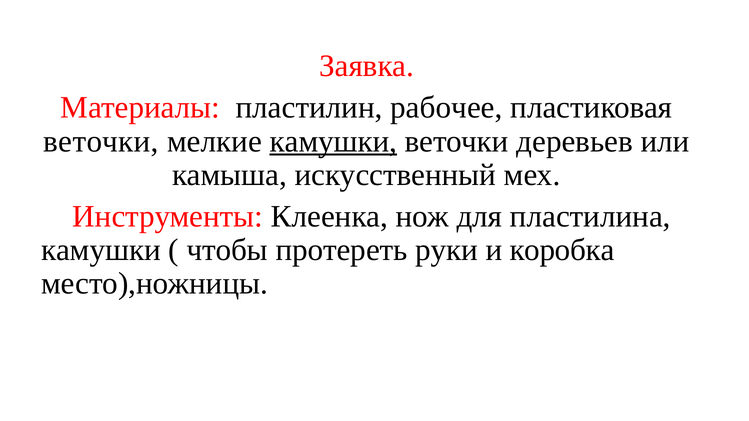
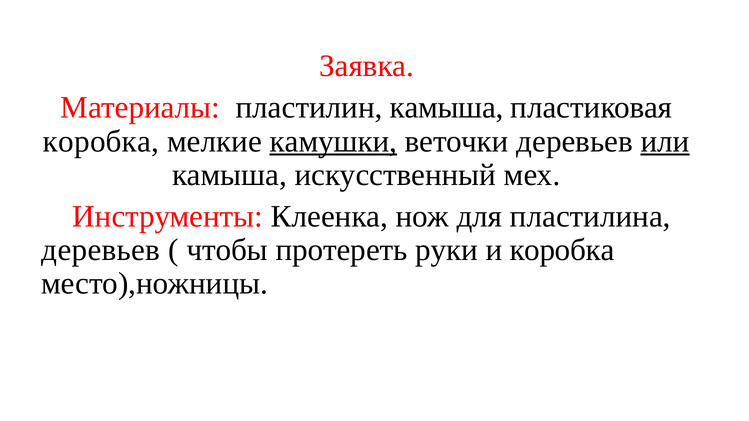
пластилин рабочее: рабочее -> камыша
веточки at (101, 141): веточки -> коробка
или underline: none -> present
камушки at (101, 250): камушки -> деревьев
